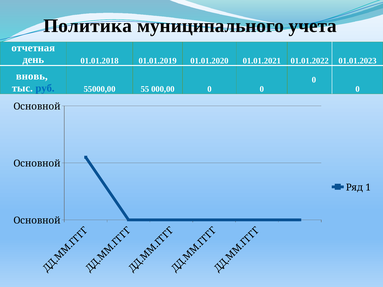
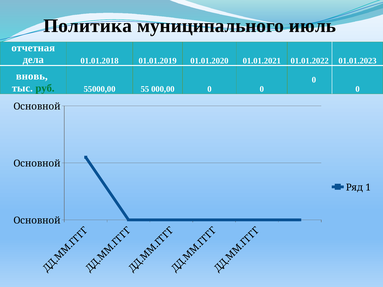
учета: учета -> июль
день: день -> дела
руб colour: blue -> green
